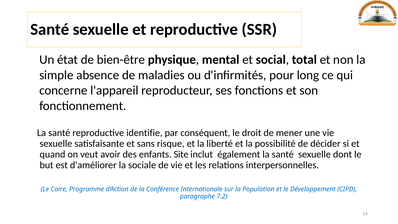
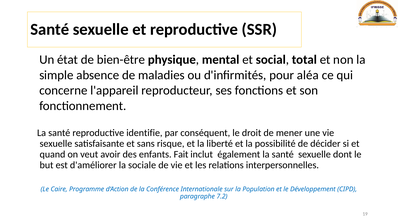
long: long -> aléa
Site: Site -> Fait
